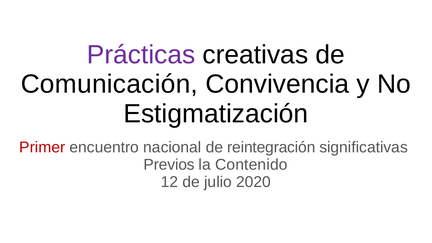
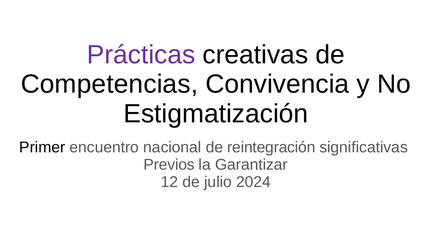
Comunicación: Comunicación -> Competencias
Primer colour: red -> black
Contenido: Contenido -> Garantizar
2020: 2020 -> 2024
